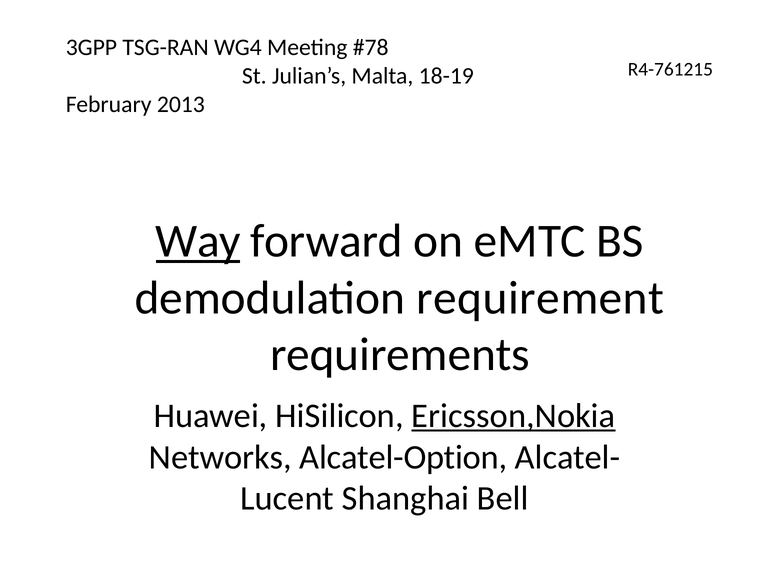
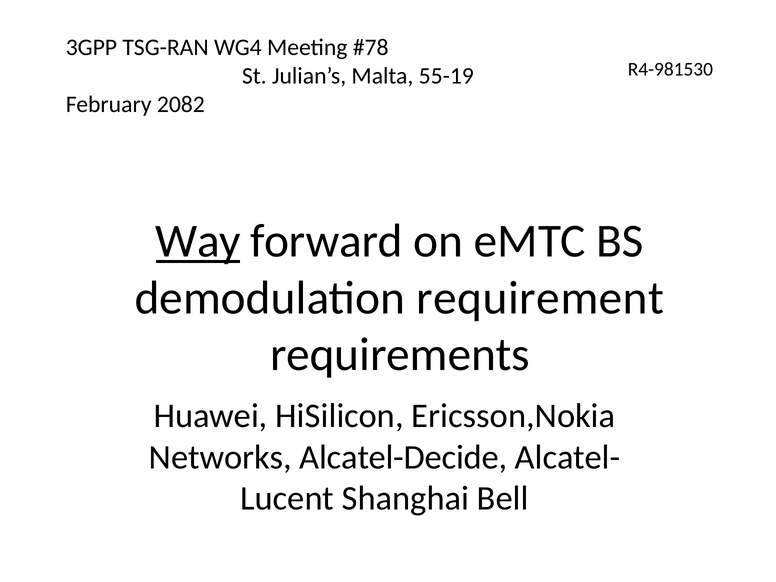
R4-761215: R4-761215 -> R4-981530
18-19: 18-19 -> 55-19
2013: 2013 -> 2082
Ericsson,Nokia underline: present -> none
Alcatel-Option: Alcatel-Option -> Alcatel-Decide
